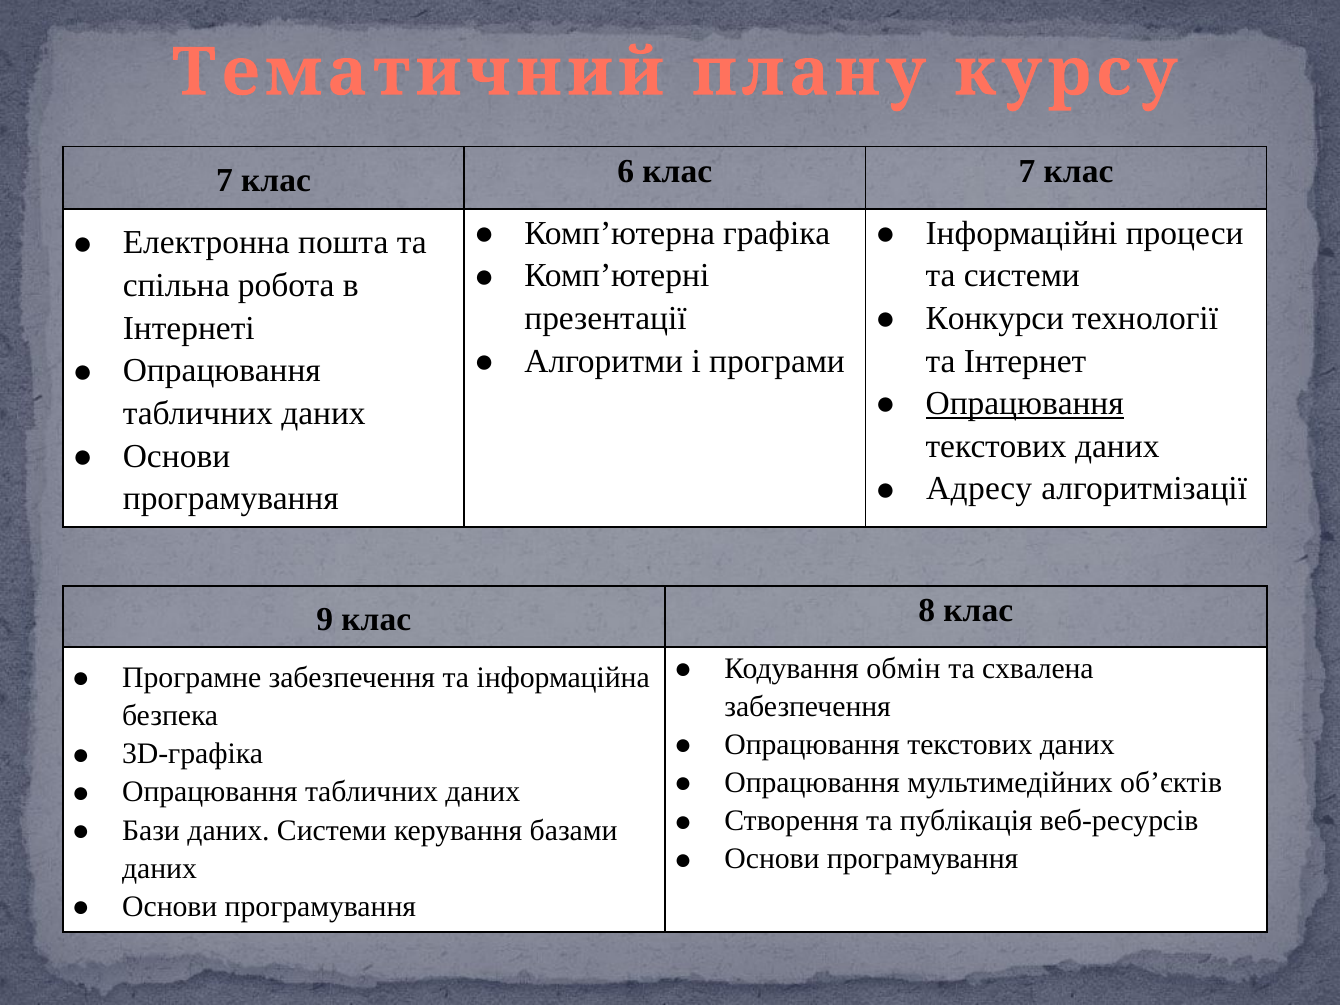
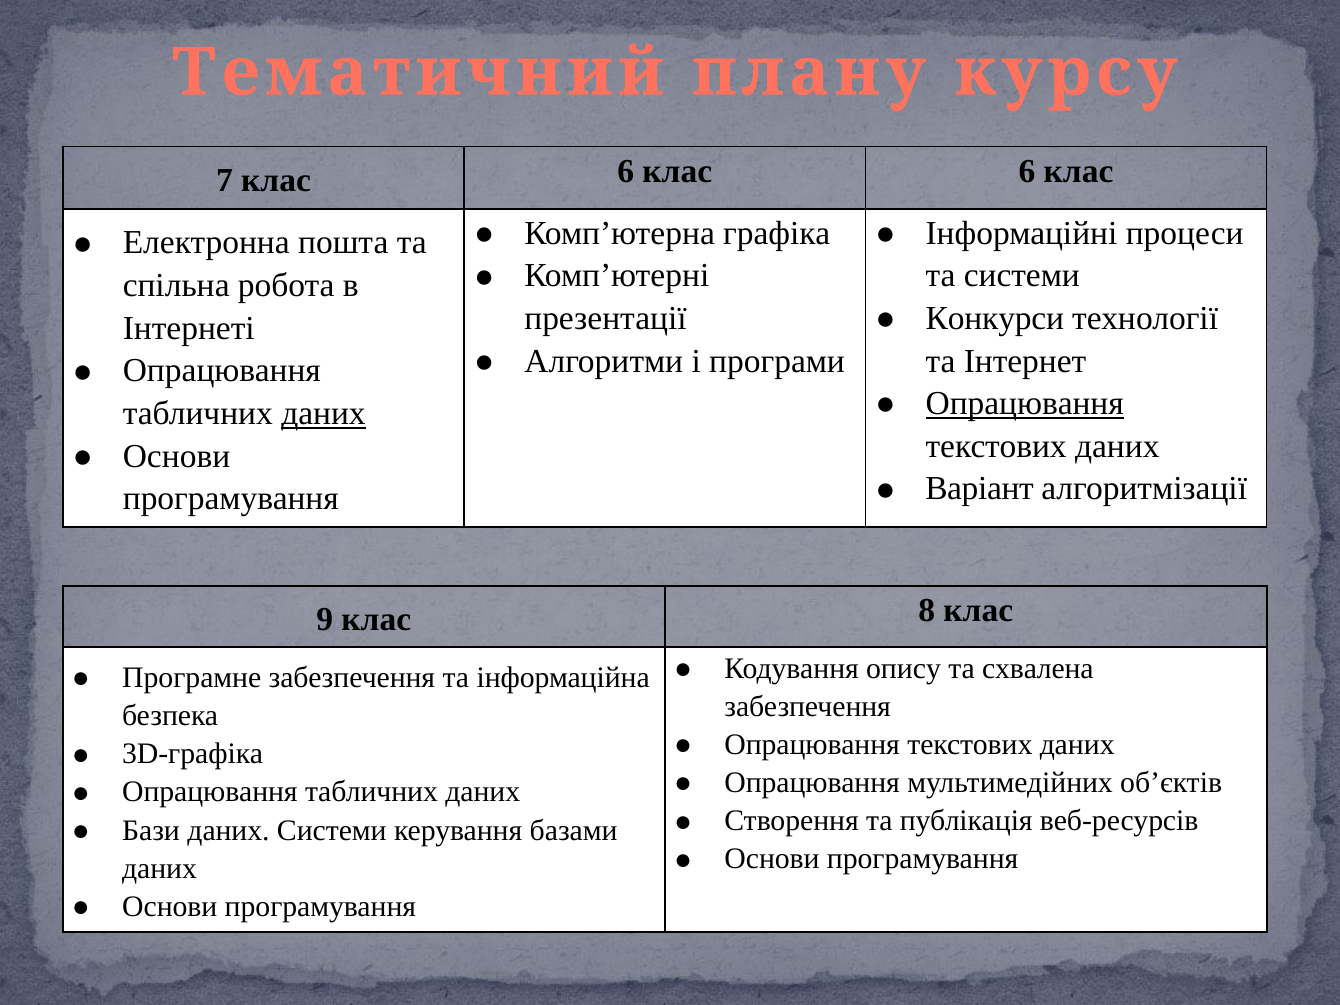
6 клас 7: 7 -> 6
даних at (323, 413) underline: none -> present
Адресу: Адресу -> Варіант
обмін: обмін -> опису
